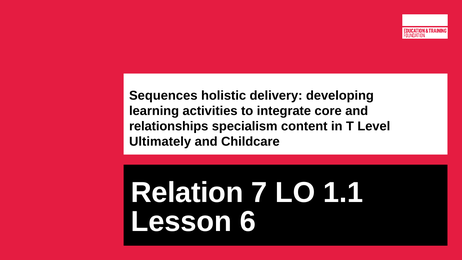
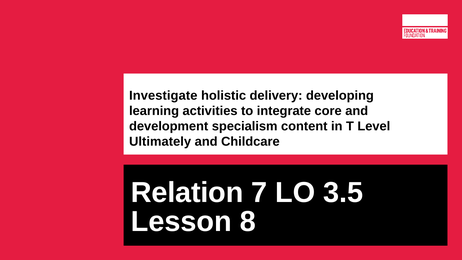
Sequences: Sequences -> Investigate
relationships: relationships -> development
1.1: 1.1 -> 3.5
6: 6 -> 8
